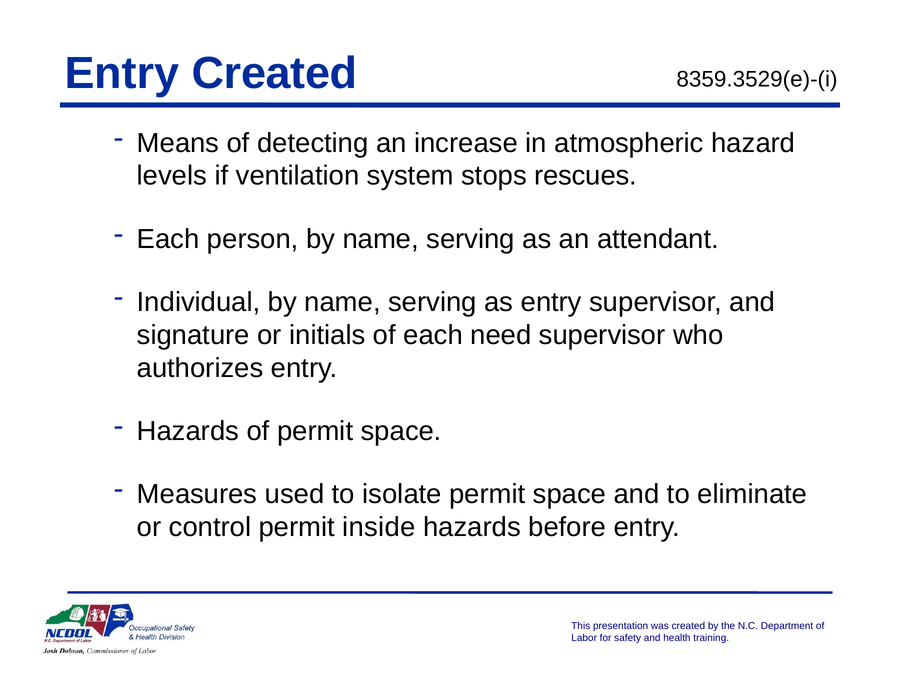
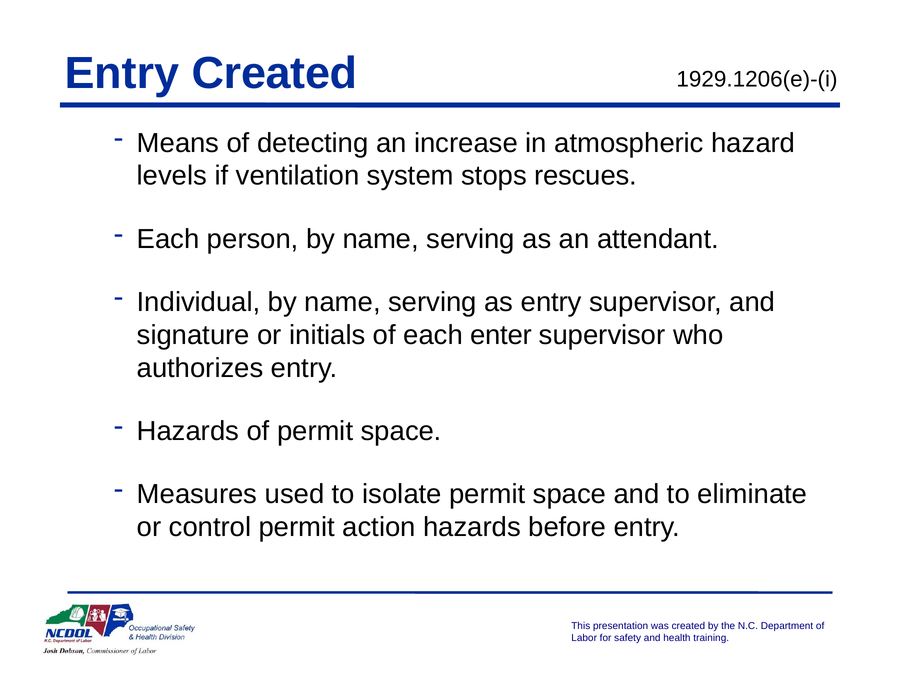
8359.3529(e)-(i: 8359.3529(e)-(i -> 1929.1206(e)-(i
need: need -> enter
inside: inside -> action
